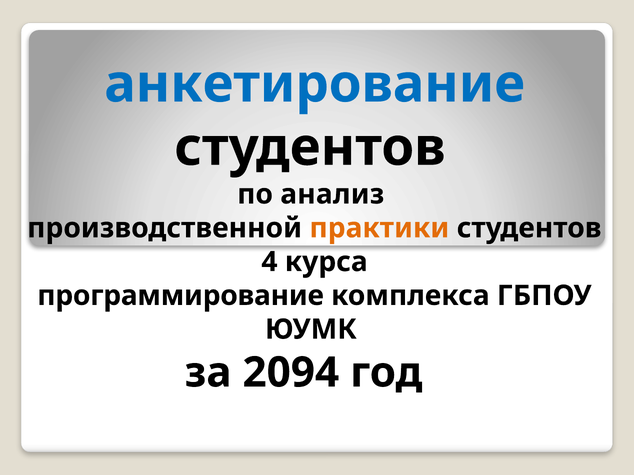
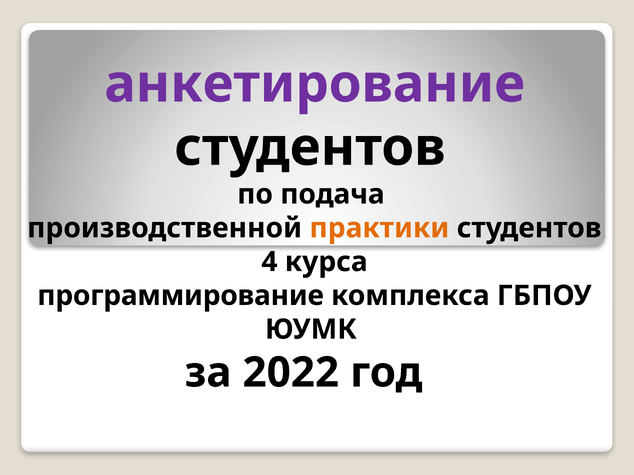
анкетирование colour: blue -> purple
анализ: анализ -> подача
2094: 2094 -> 2022
